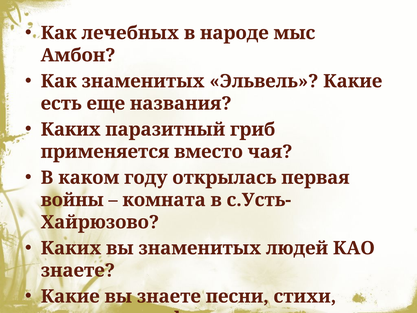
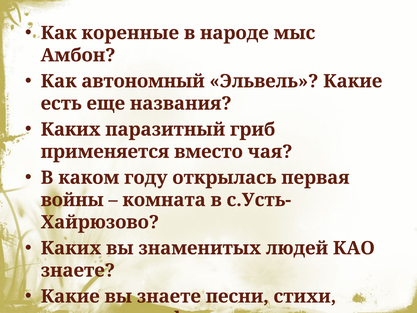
лечебных: лечебных -> коренные
Как знаменитых: знаменитых -> автономный
